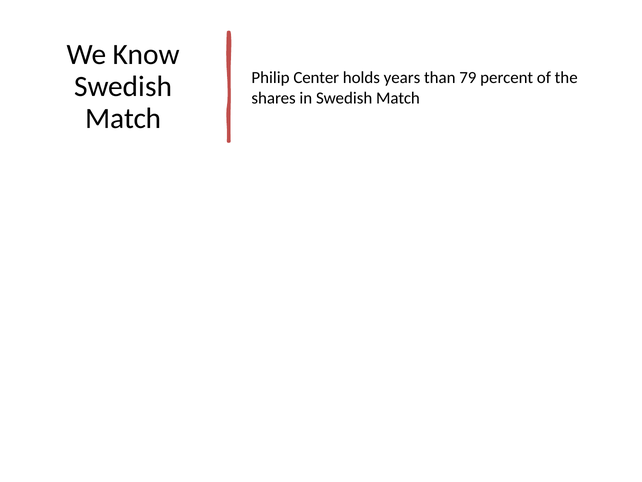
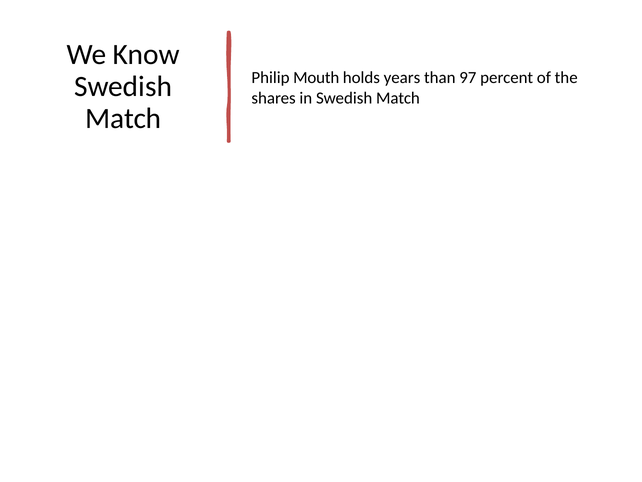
Center: Center -> Mouth
79: 79 -> 97
